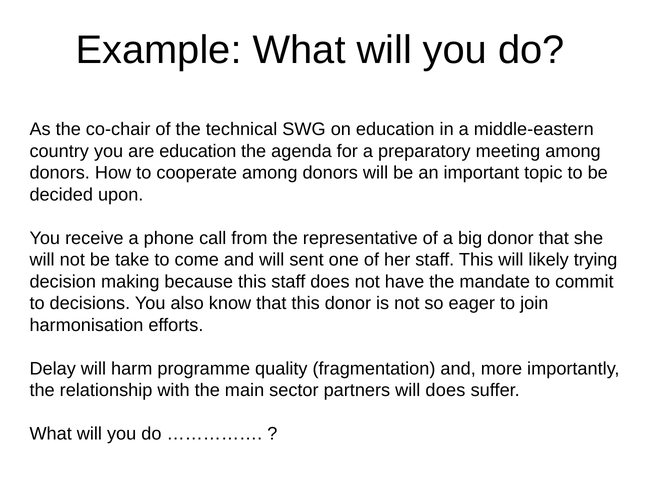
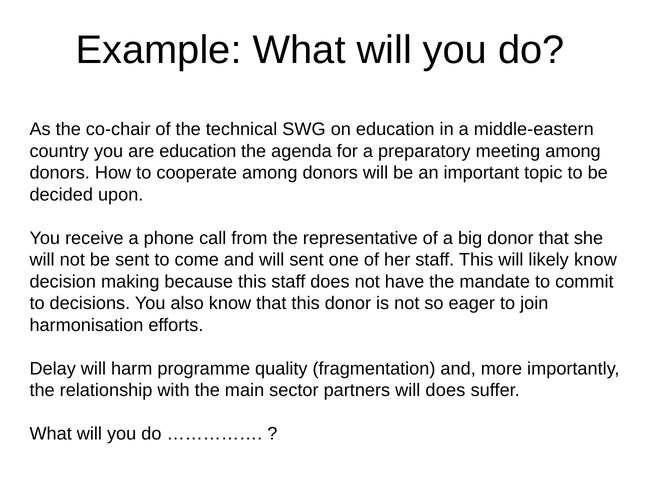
be take: take -> sent
likely trying: trying -> know
